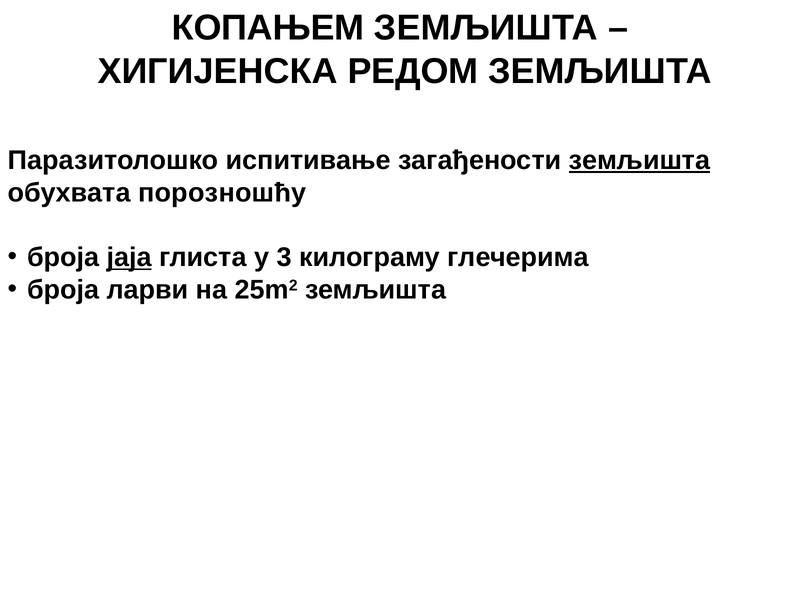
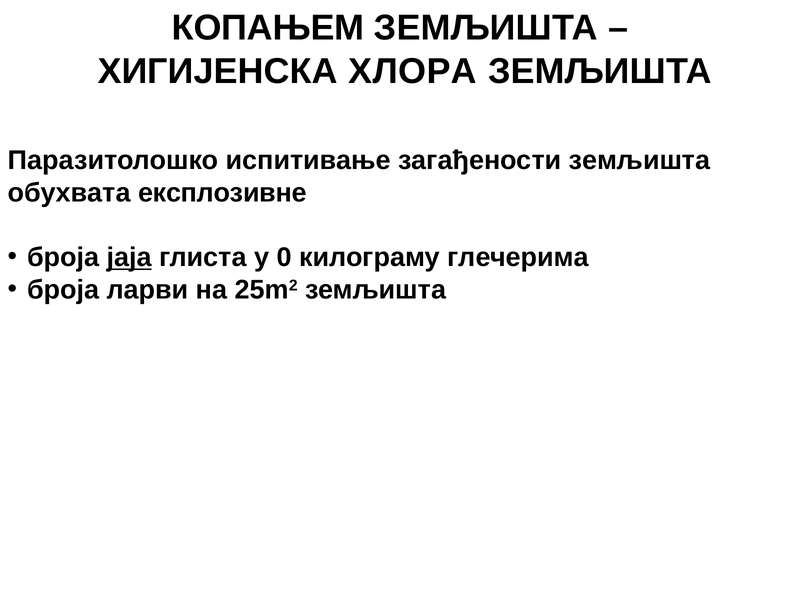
РЕДОМ: РЕДОМ -> ХЛОРА
земљишта at (639, 160) underline: present -> none
порозношћу: порозношћу -> експлозивне
3: 3 -> 0
